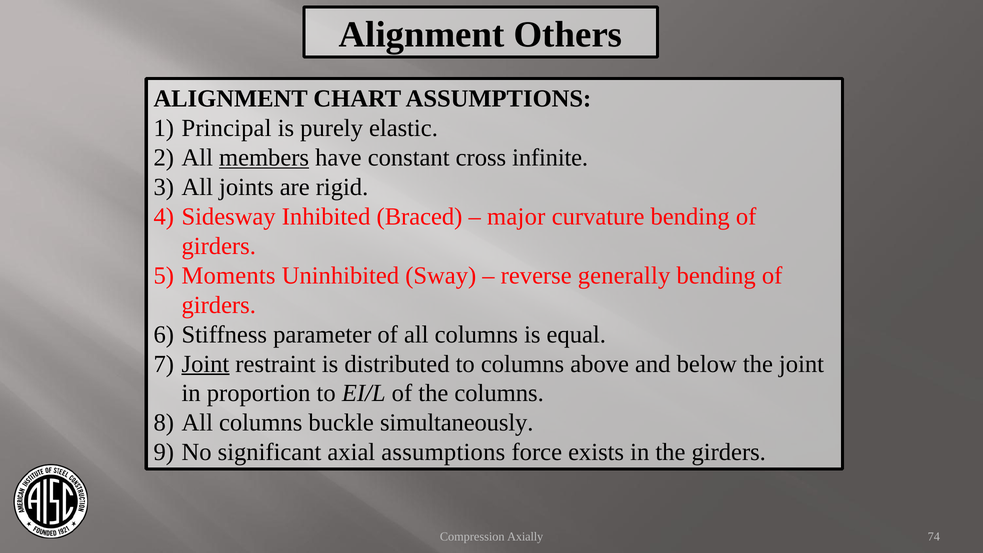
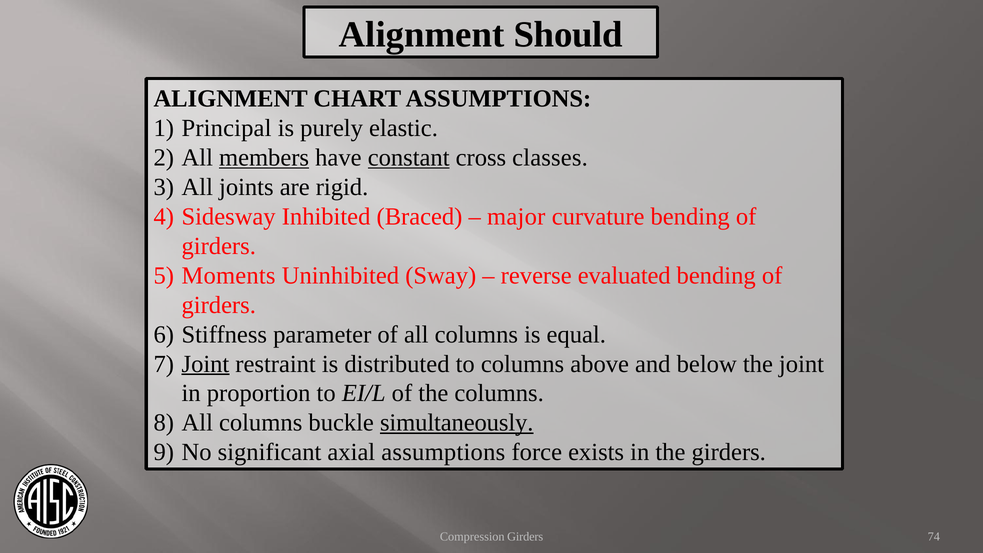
Others: Others -> Should
constant underline: none -> present
infinite: infinite -> classes
generally: generally -> evaluated
simultaneously underline: none -> present
Compression Axially: Axially -> Girders
